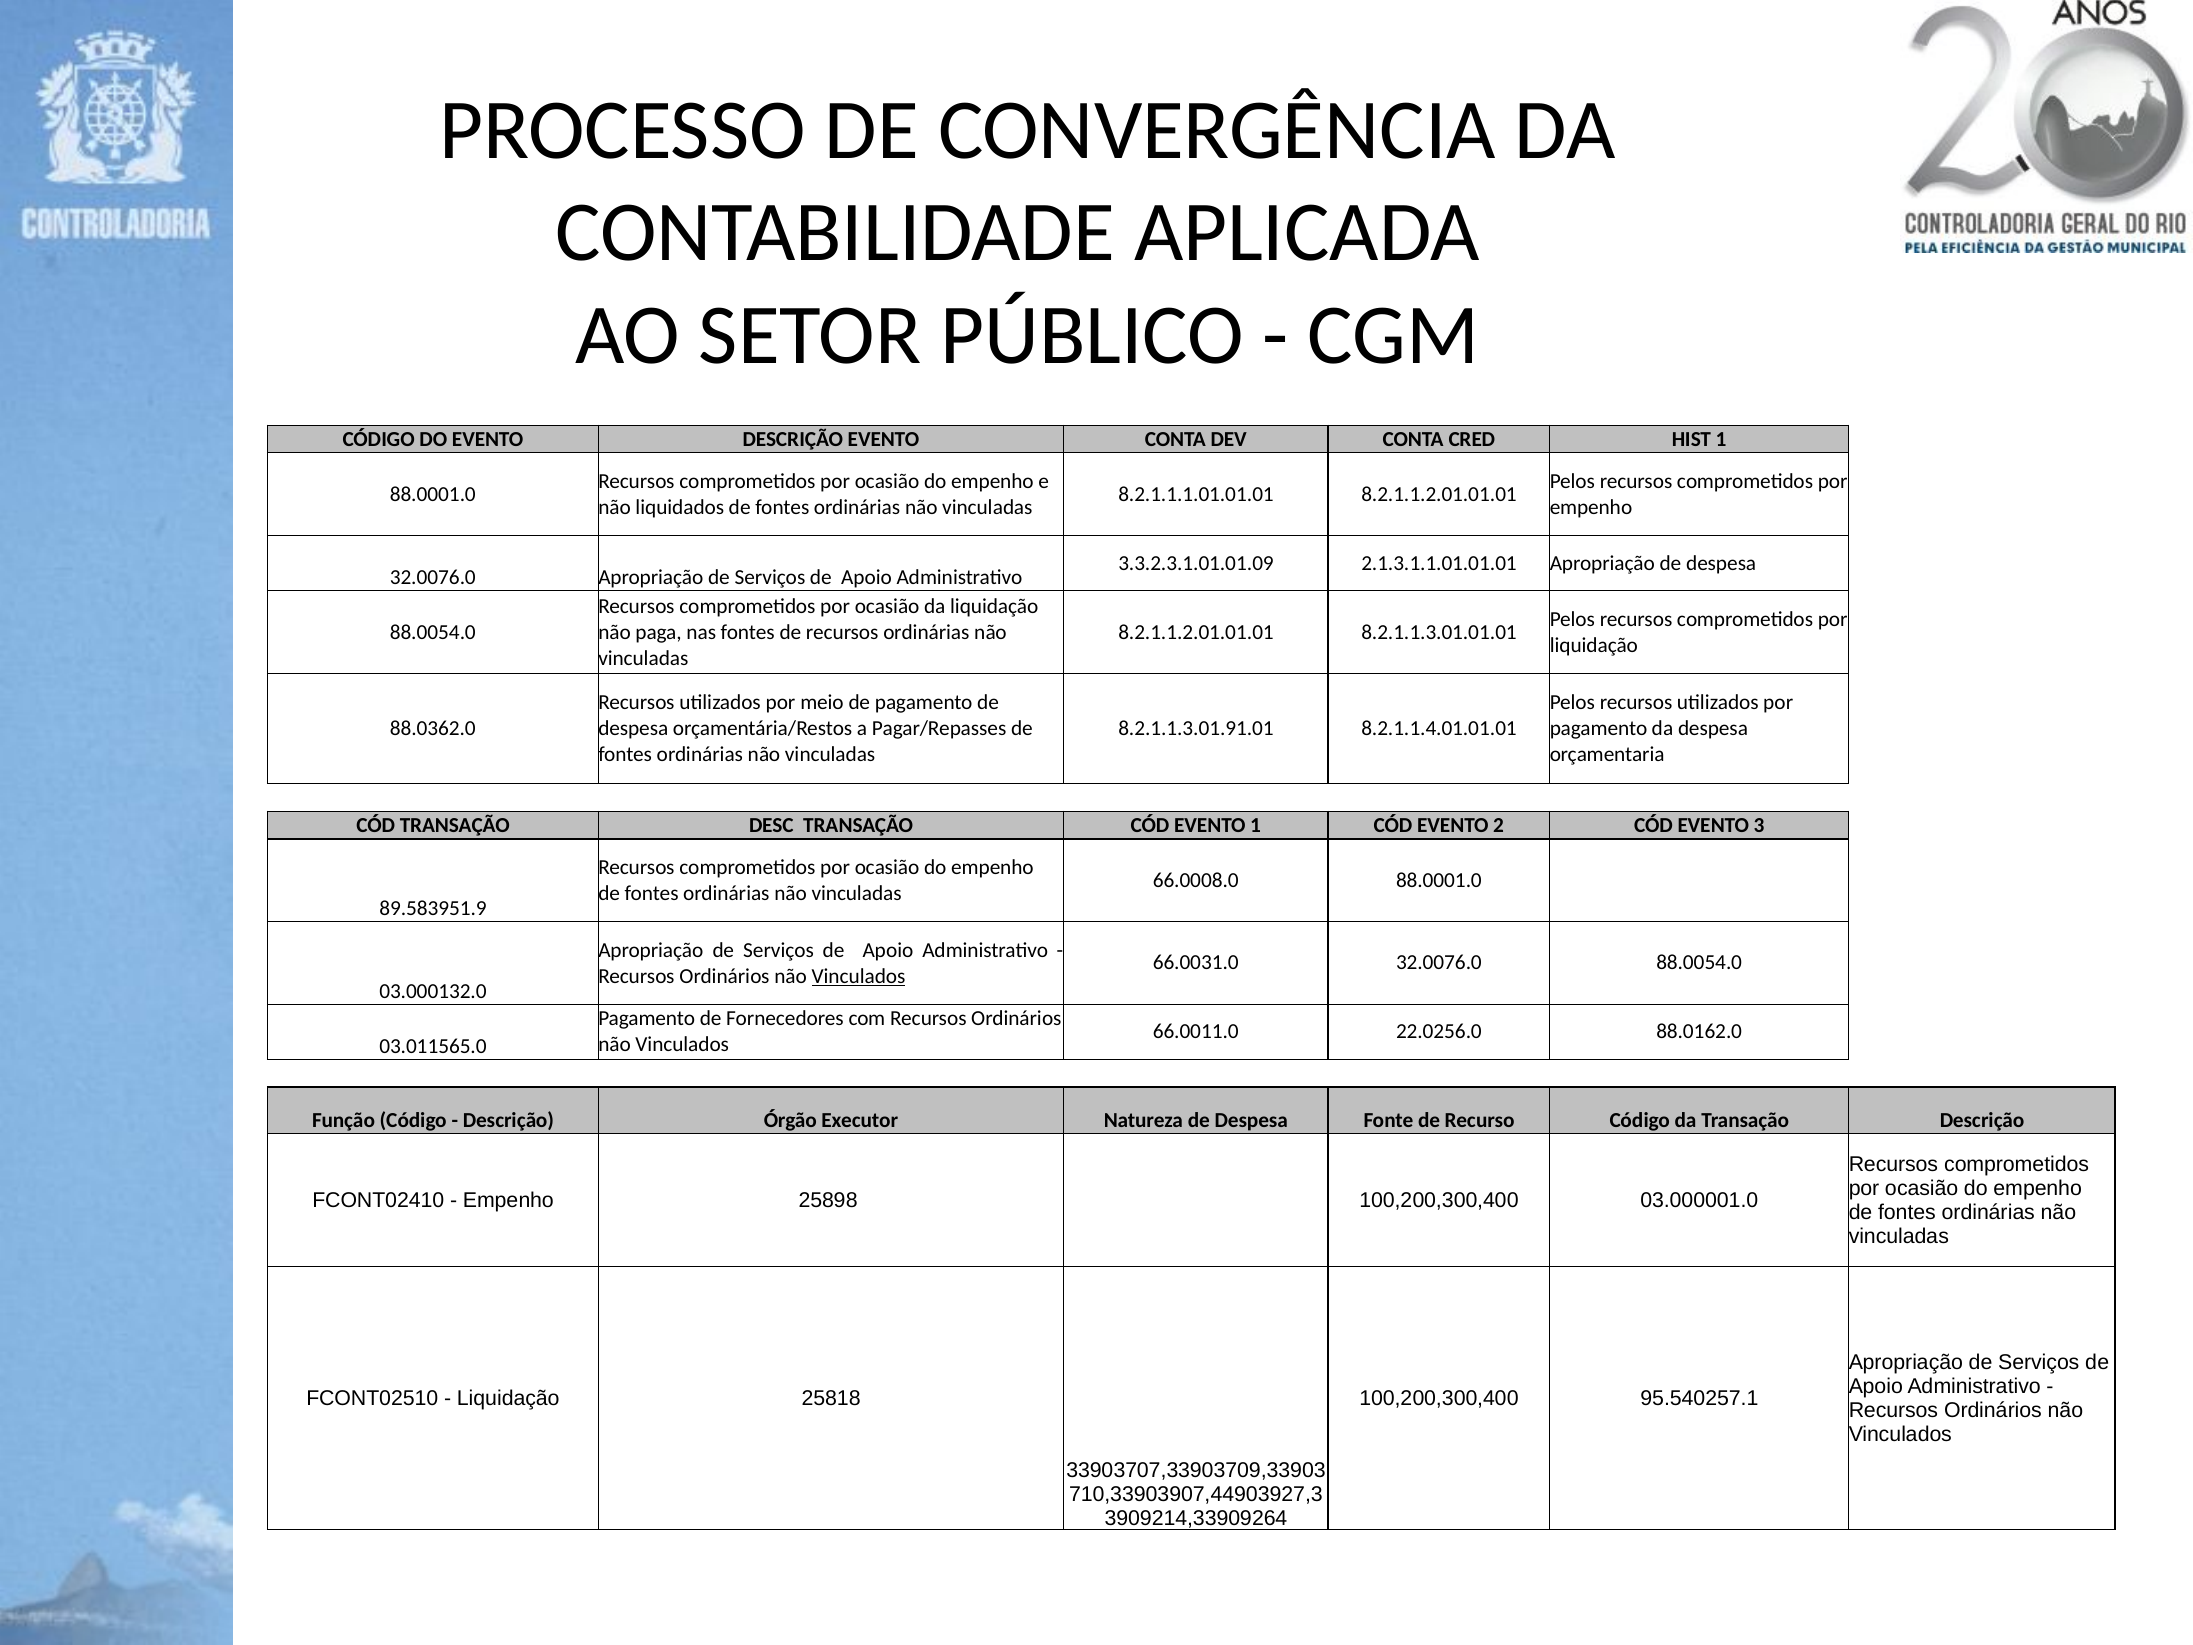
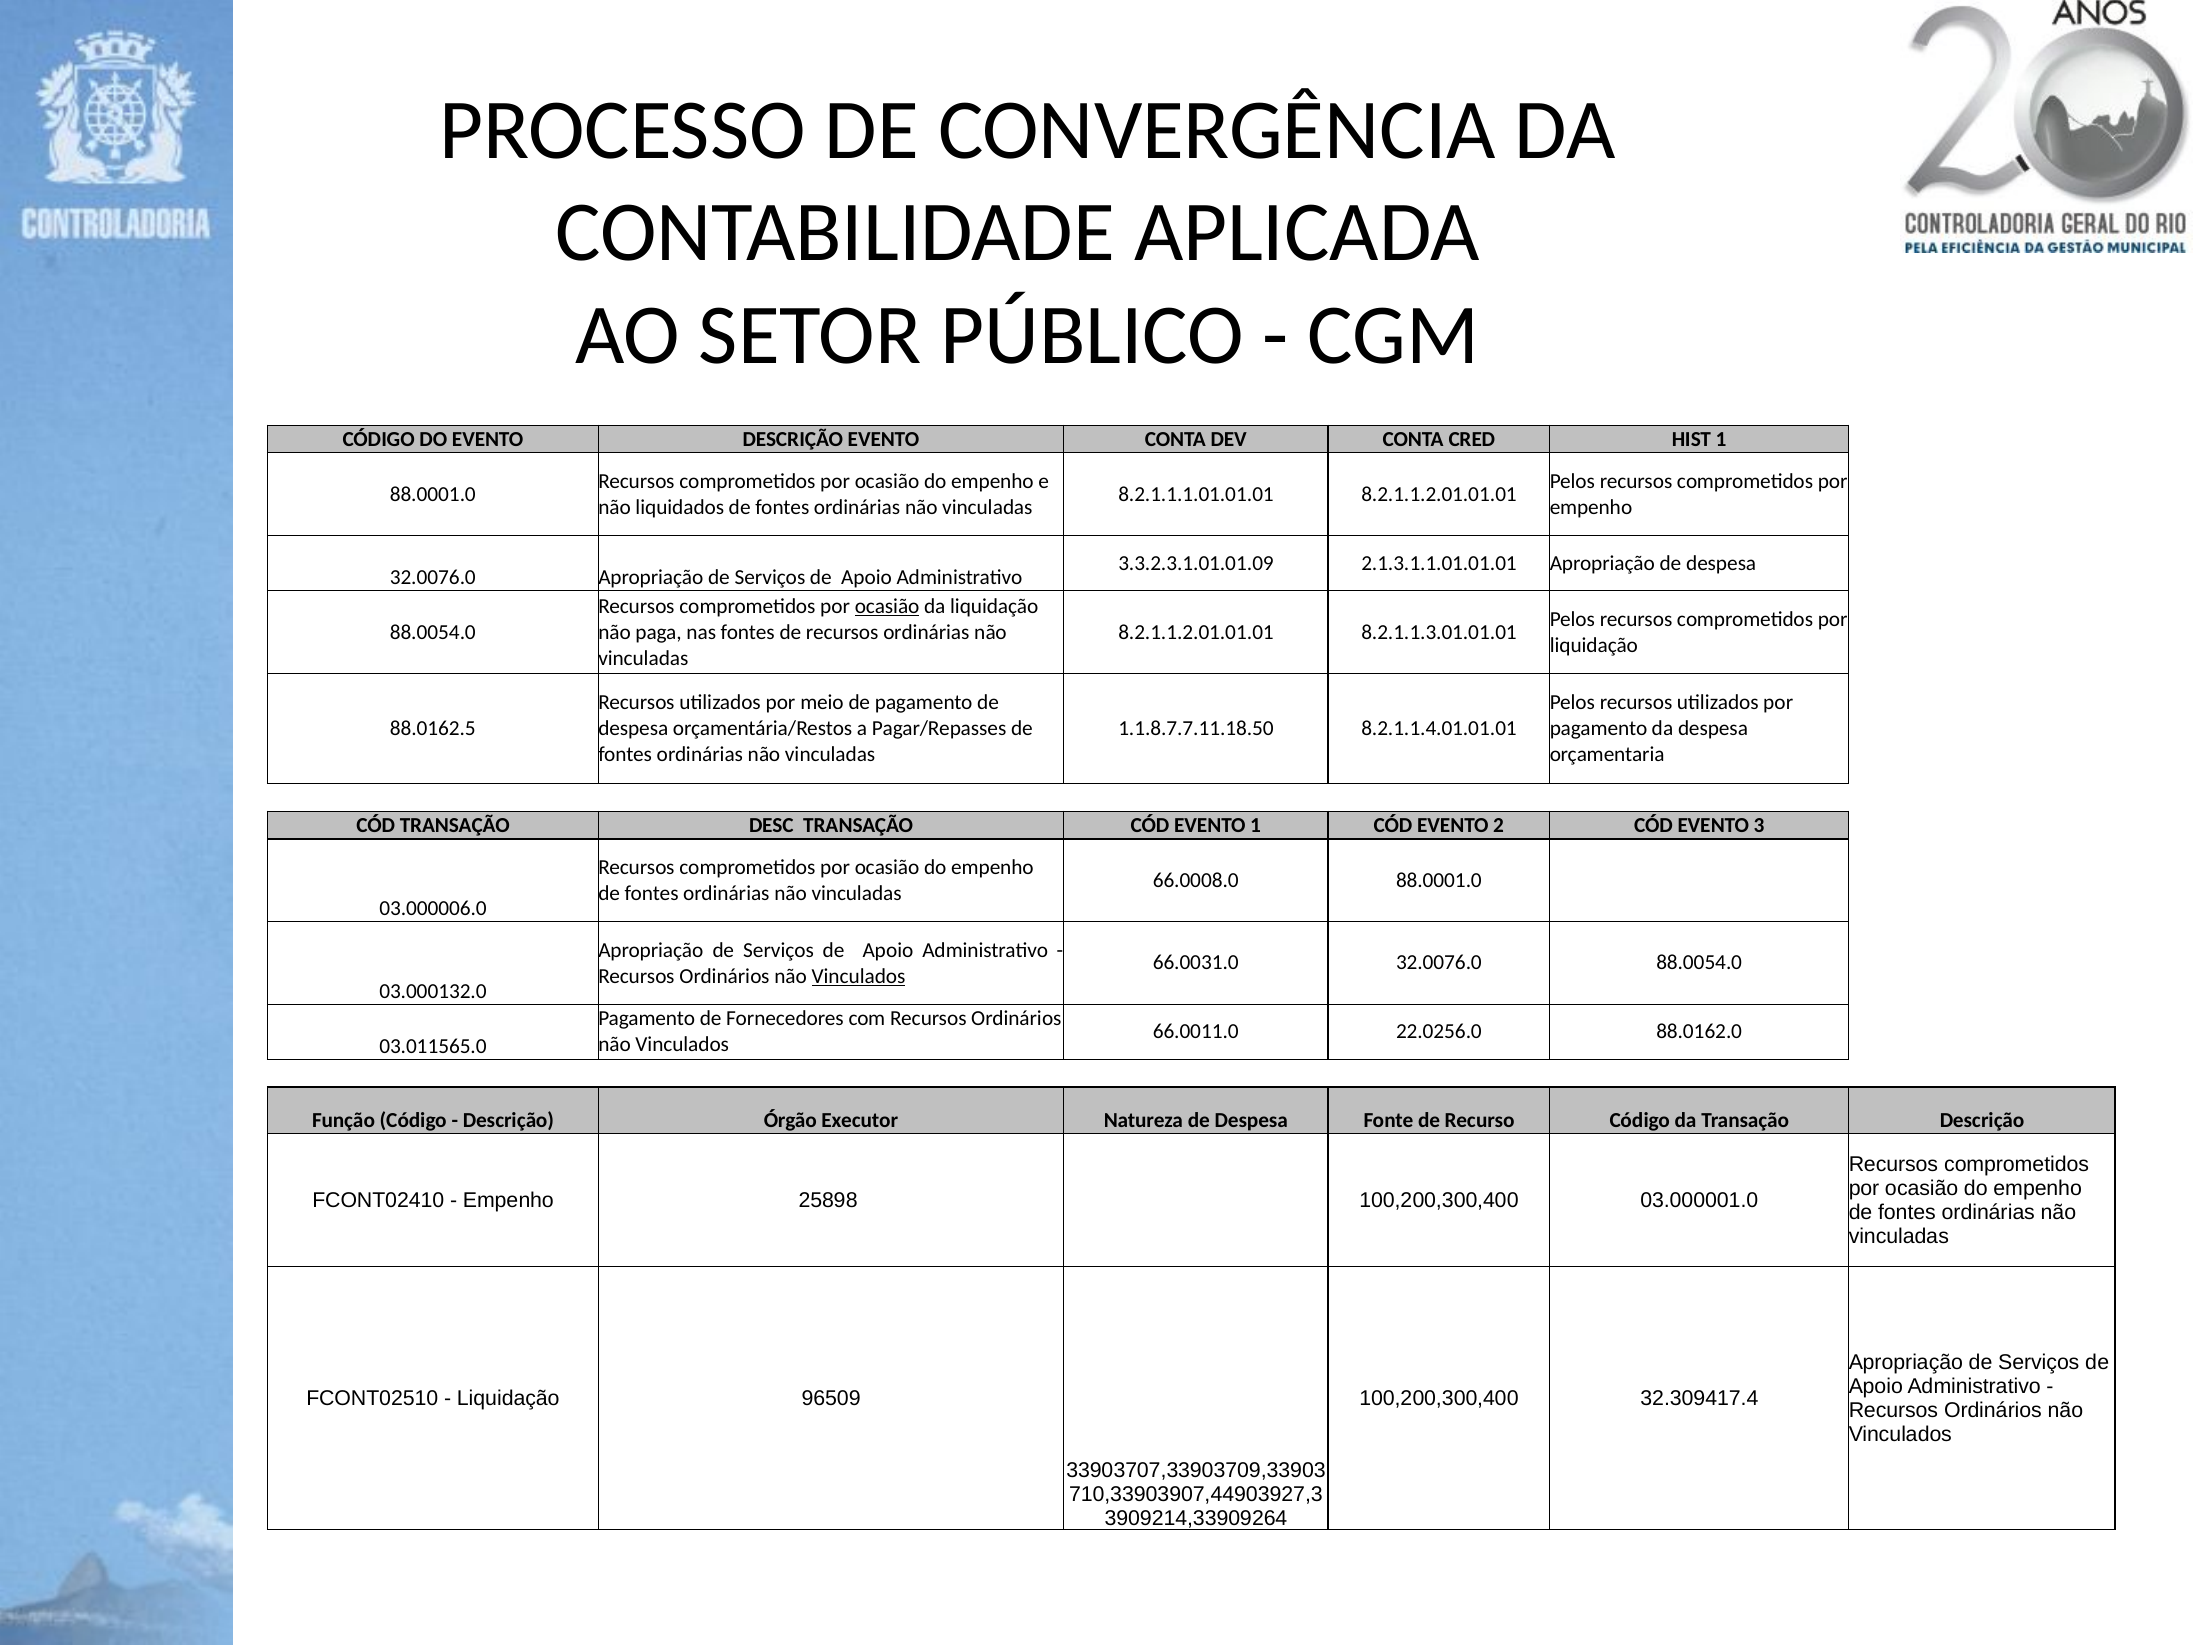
ocasião at (887, 606) underline: none -> present
88.0362.0: 88.0362.0 -> 88.0162.5
8.2.1.1.3.01.91.01: 8.2.1.1.3.01.91.01 -> 1.1.8.7.7.11.18.50
89.583951.9: 89.583951.9 -> 03.000006.0
25818: 25818 -> 96509
95.540257.1: 95.540257.1 -> 32.309417.4
